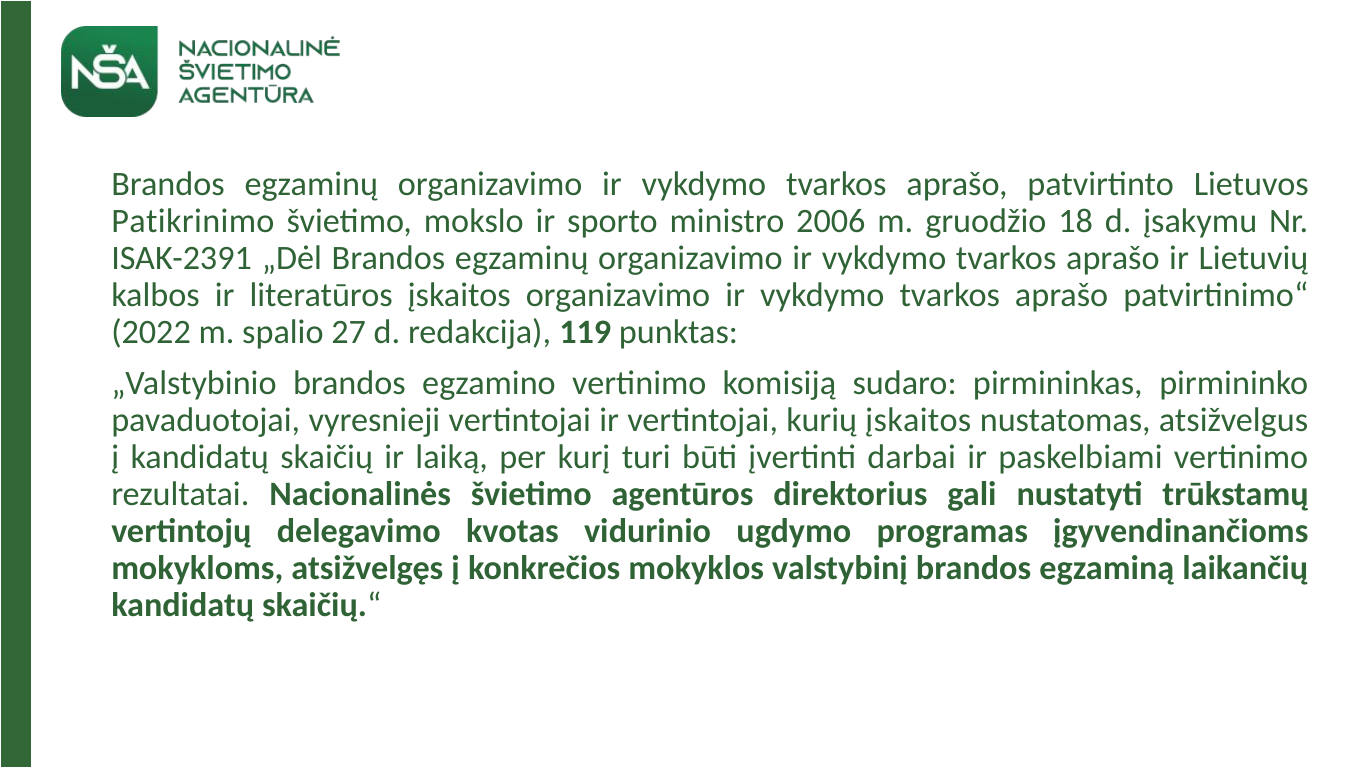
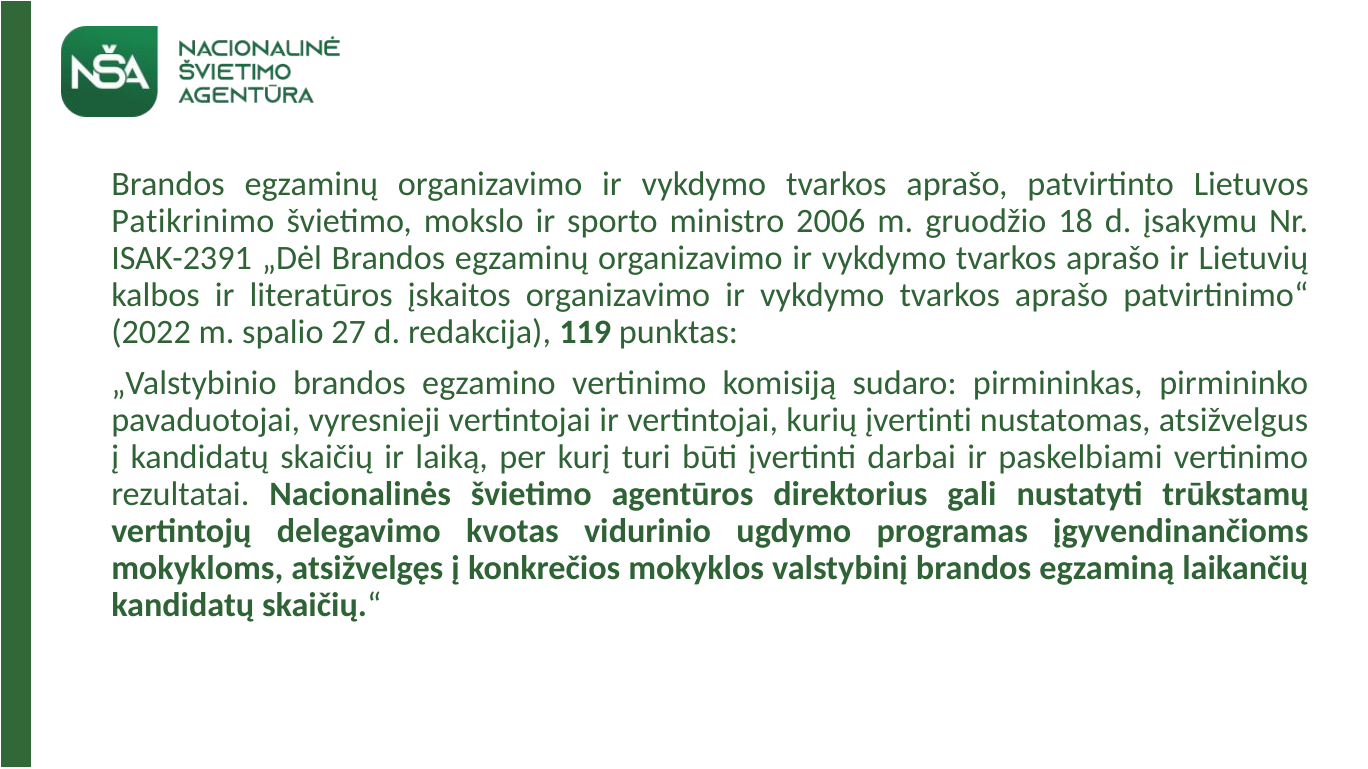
kurių įskaitos: įskaitos -> įvertinti
